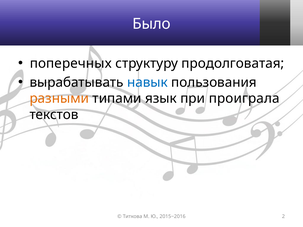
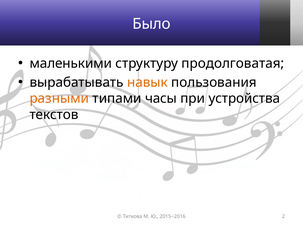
поперечных: поперечных -> маленькими
навык colour: blue -> orange
язык: язык -> часы
проиграла: проиграла -> устройства
